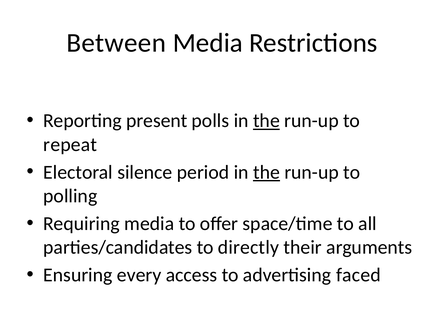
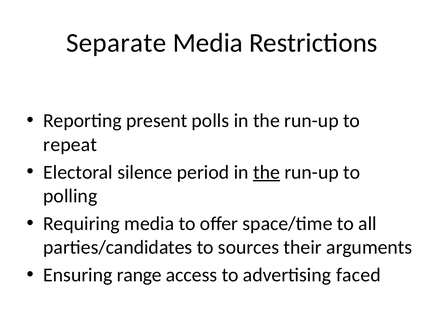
Between: Between -> Separate
the at (266, 121) underline: present -> none
directly: directly -> sources
every: every -> range
